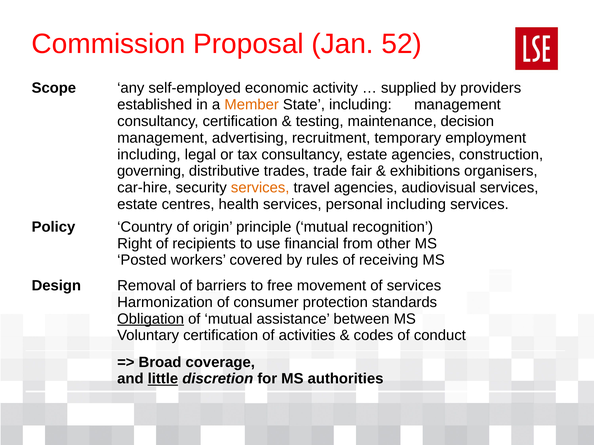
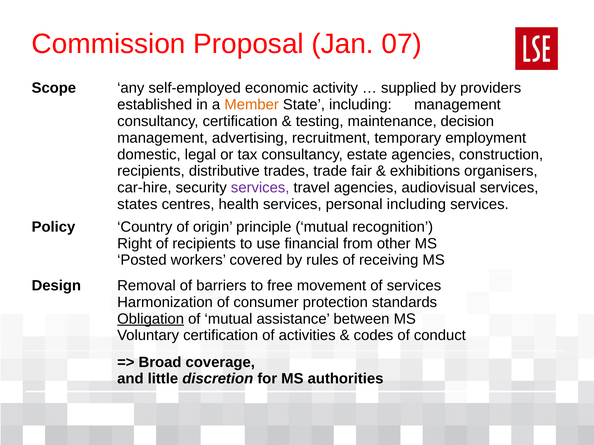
52: 52 -> 07
including at (149, 155): including -> domestic
governing at (151, 171): governing -> recipients
services at (260, 188) colour: orange -> purple
estate at (137, 205): estate -> states
little underline: present -> none
